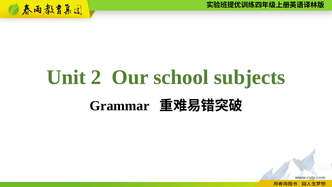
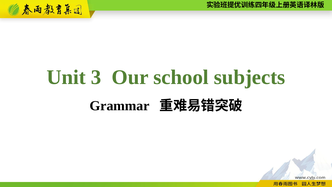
2: 2 -> 3
